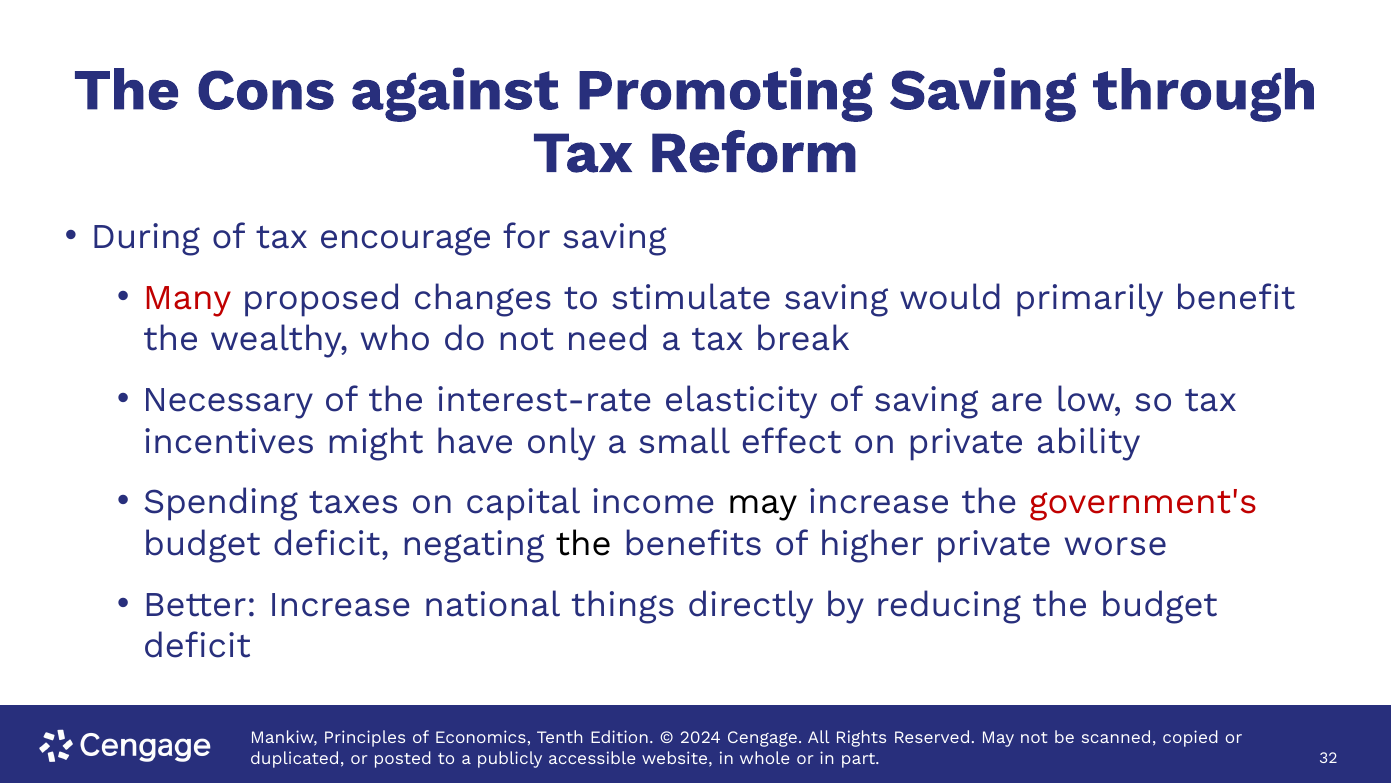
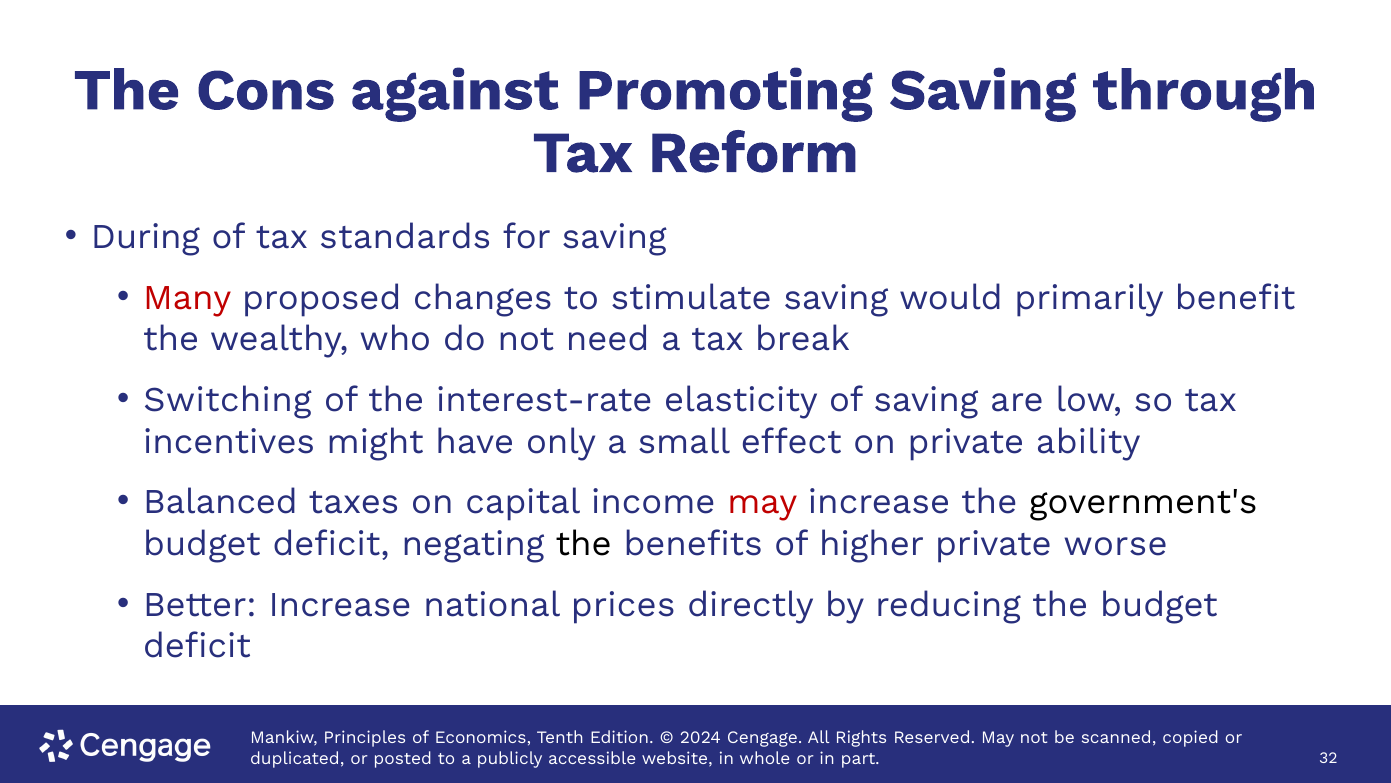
encourage: encourage -> standards
Necessary: Necessary -> Switching
Spending: Spending -> Balanced
may at (762, 502) colour: black -> red
government's colour: red -> black
things: things -> prices
